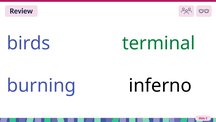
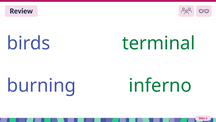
inferno colour: black -> green
